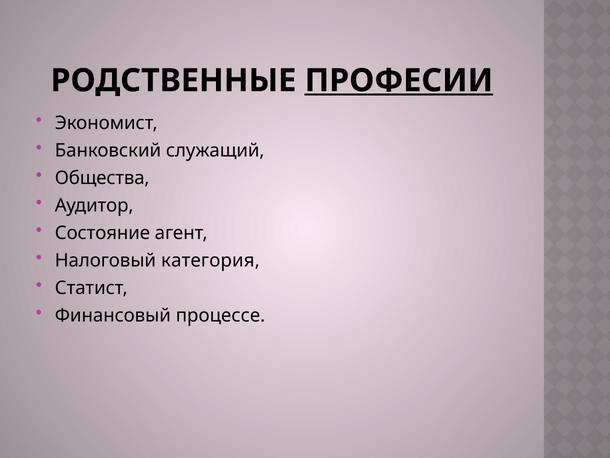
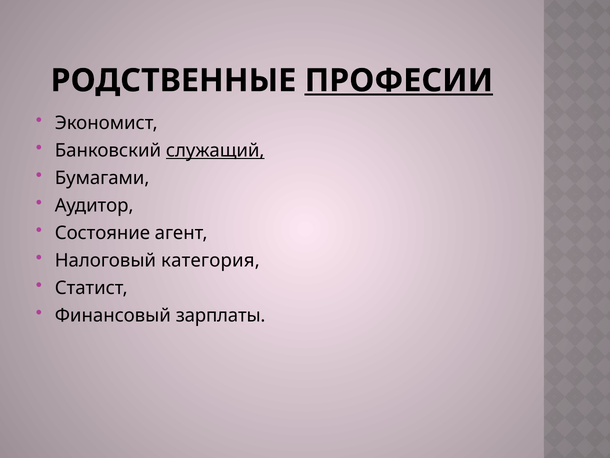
служащий underline: none -> present
Общества: Общества -> Бумагами
процессе: процессе -> зарплаты
